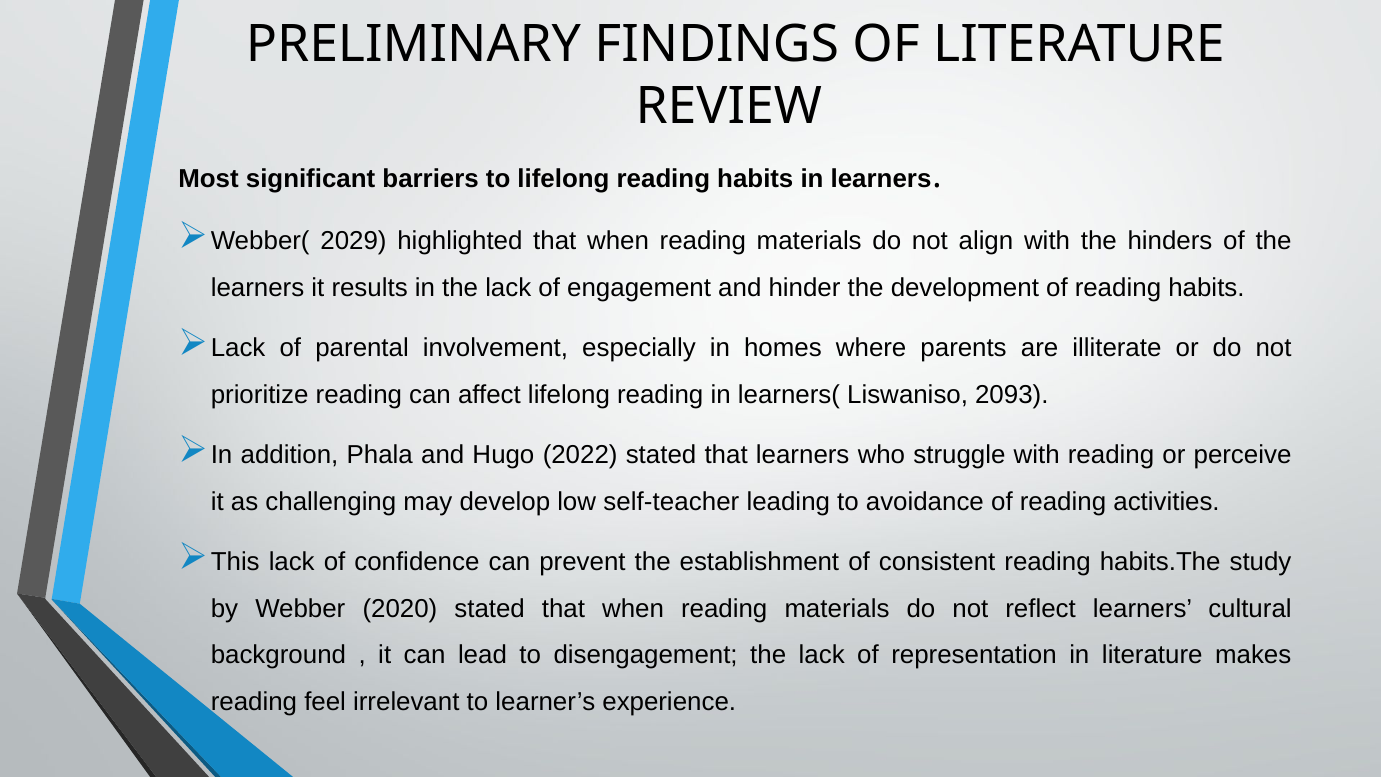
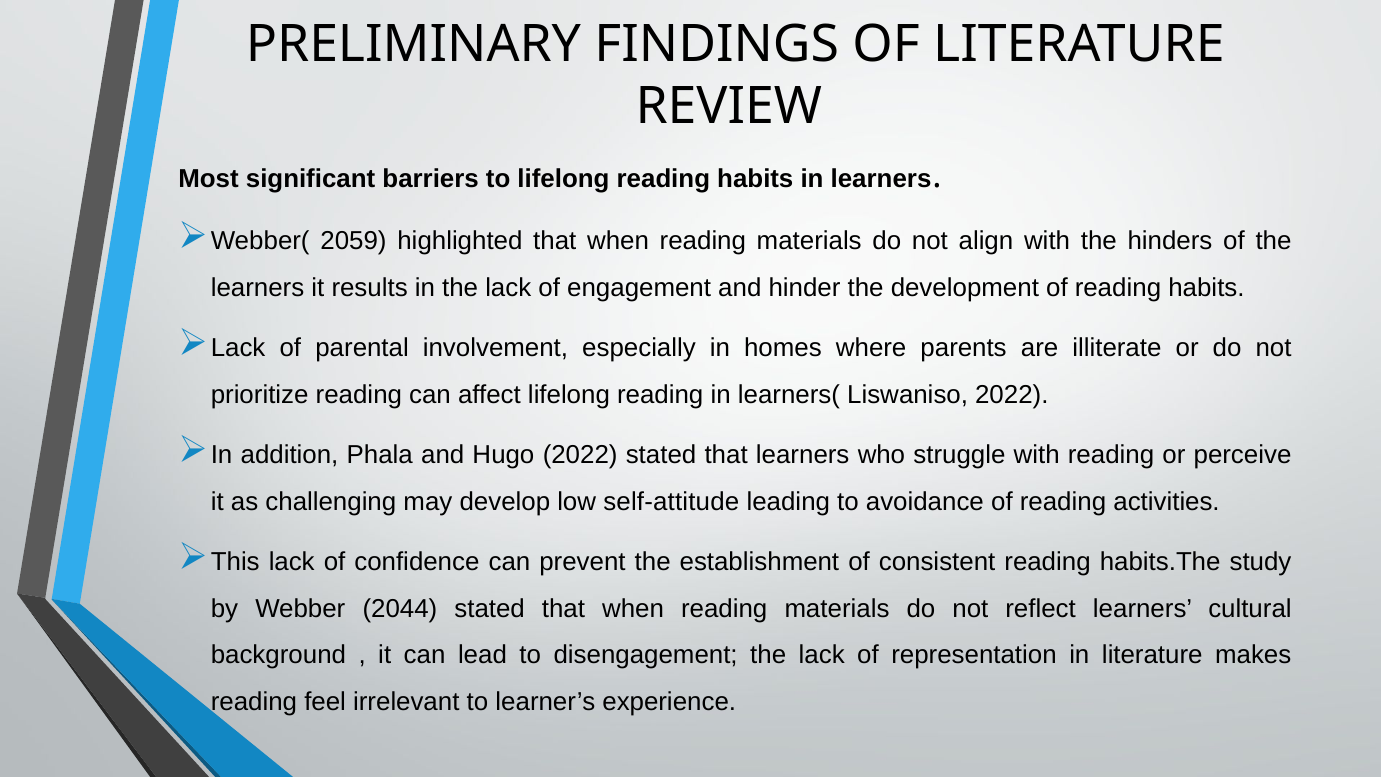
2029: 2029 -> 2059
Liswaniso 2093: 2093 -> 2022
self-teacher: self-teacher -> self-attitude
2020: 2020 -> 2044
